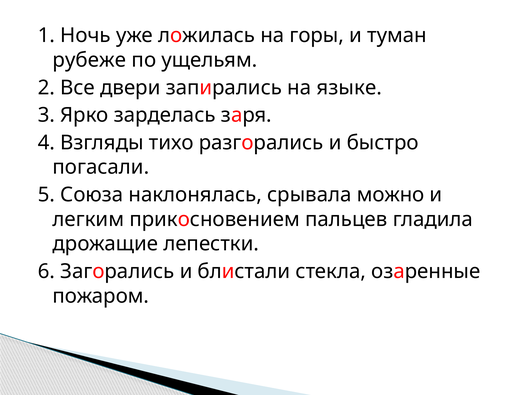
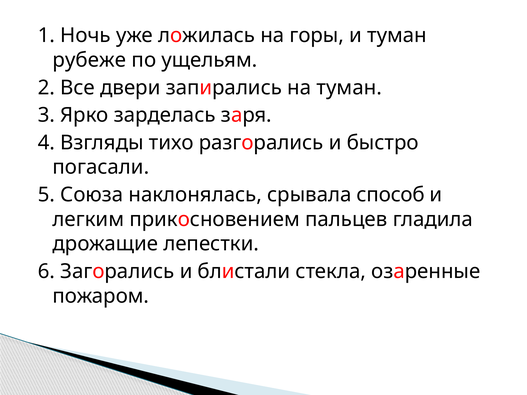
на языке: языке -> туман
можно: можно -> способ
